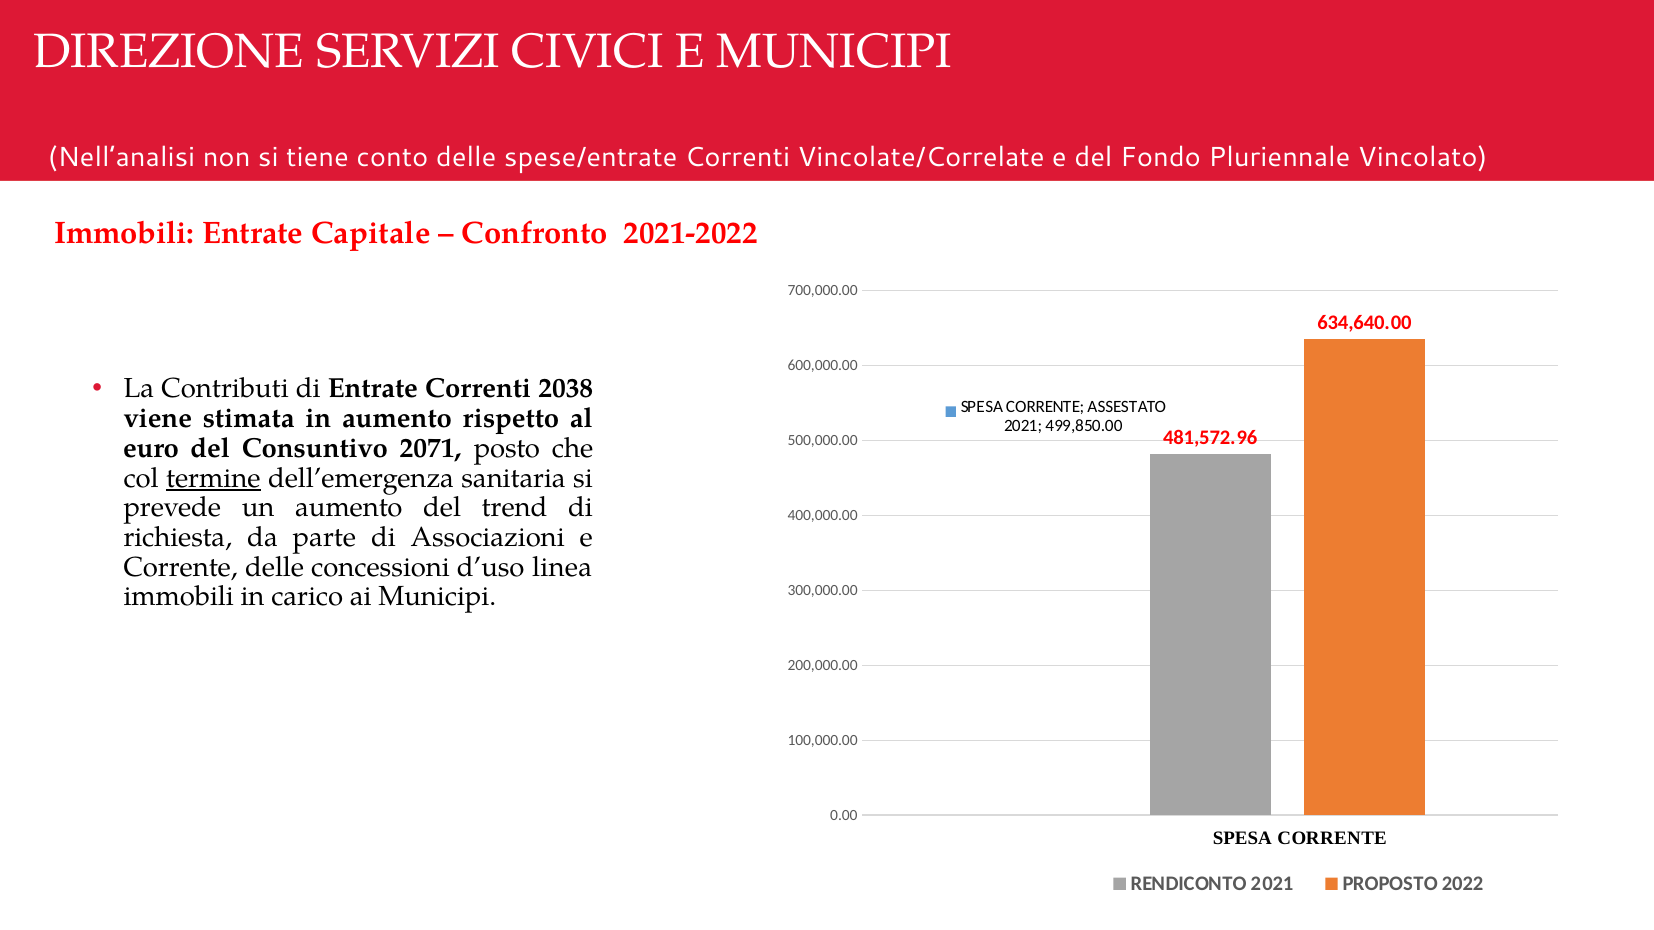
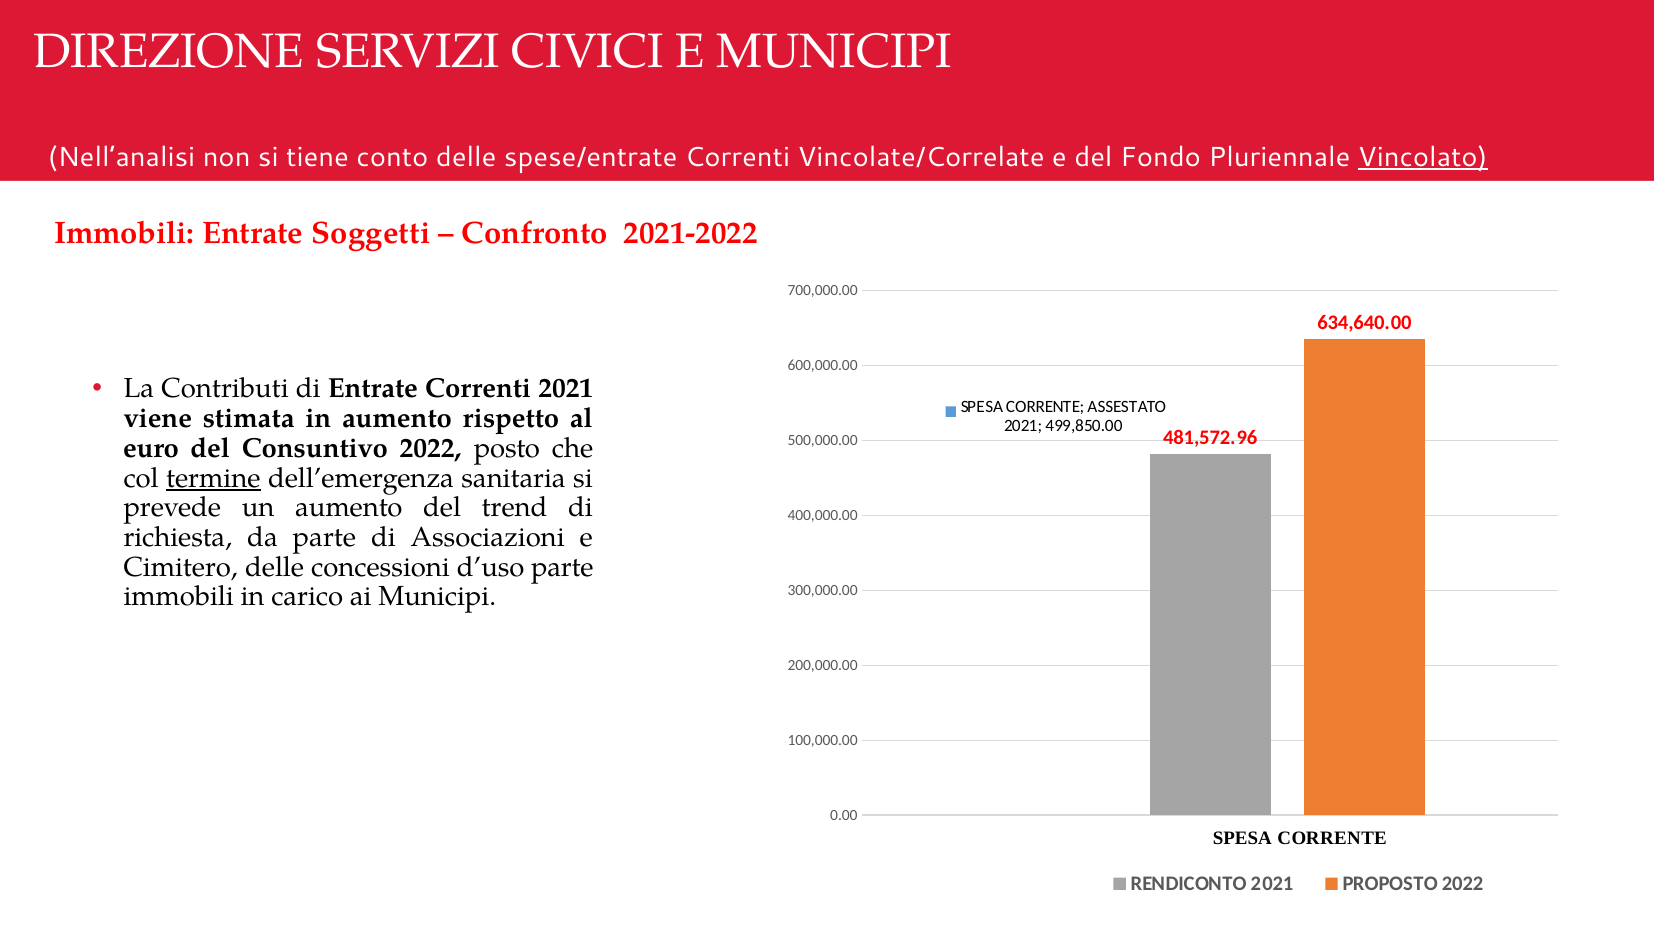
Vincolato underline: none -> present
Capitale: Capitale -> Soggetti
Correnti 2038: 2038 -> 2021
Consuntivo 2071: 2071 -> 2022
Corrente at (181, 567): Corrente -> Cimitero
d’uso linea: linea -> parte
